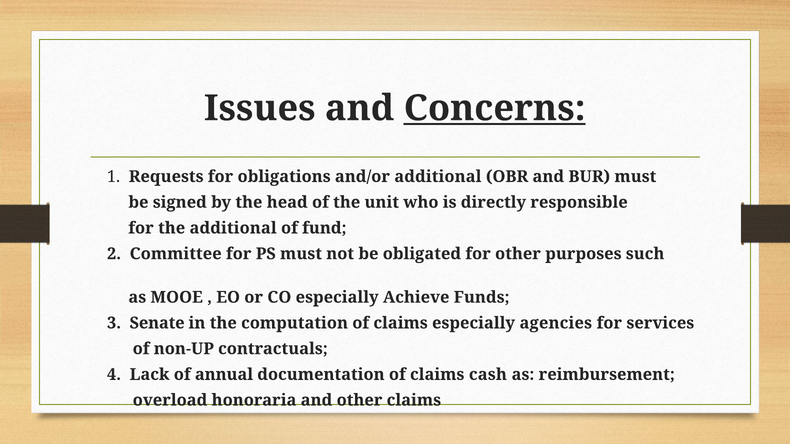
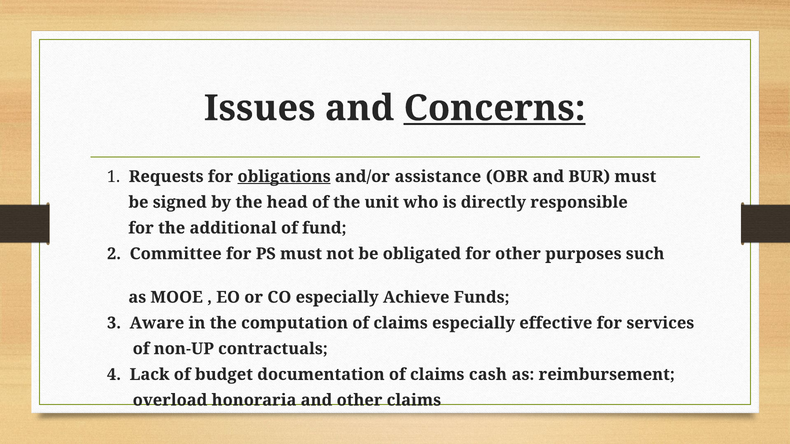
obligations underline: none -> present
and/or additional: additional -> assistance
Senate: Senate -> Aware
agencies: agencies -> effective
annual: annual -> budget
